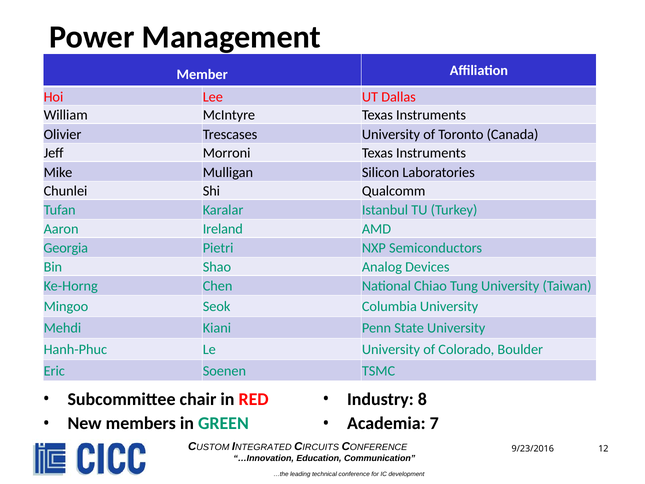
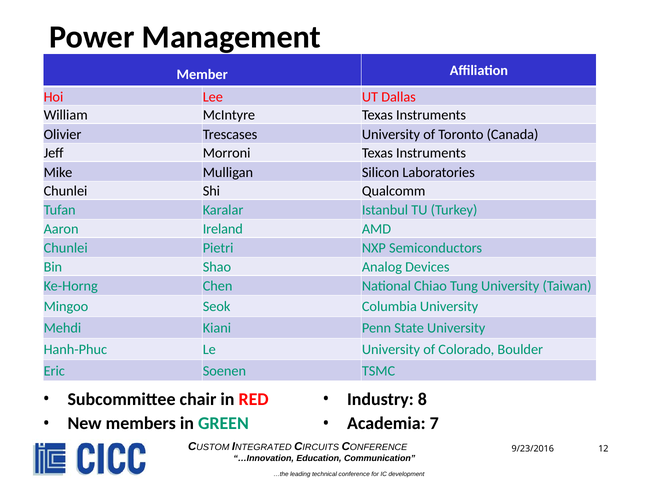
Georgia at (66, 248): Georgia -> Chunlei
